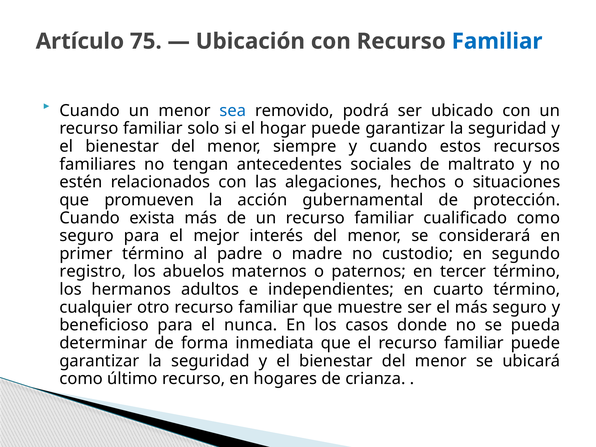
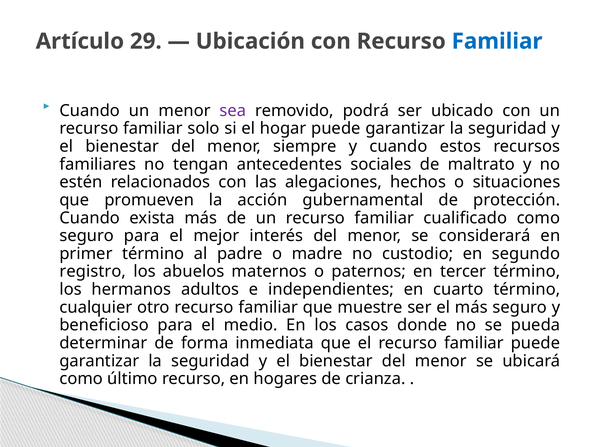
75: 75 -> 29
sea colour: blue -> purple
nunca: nunca -> medio
